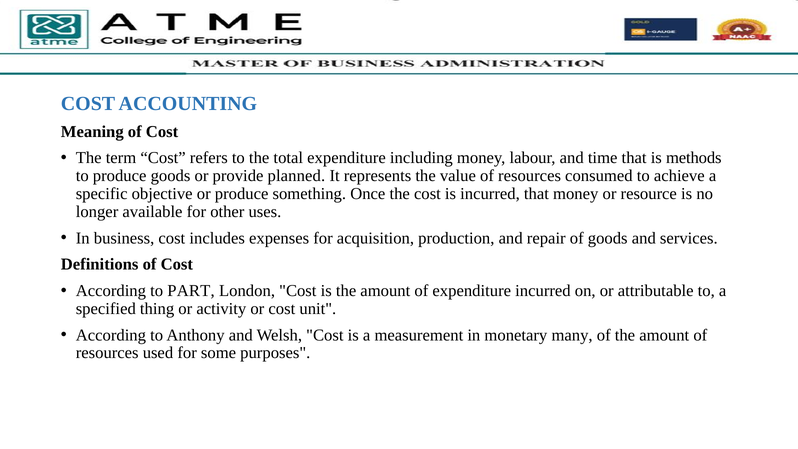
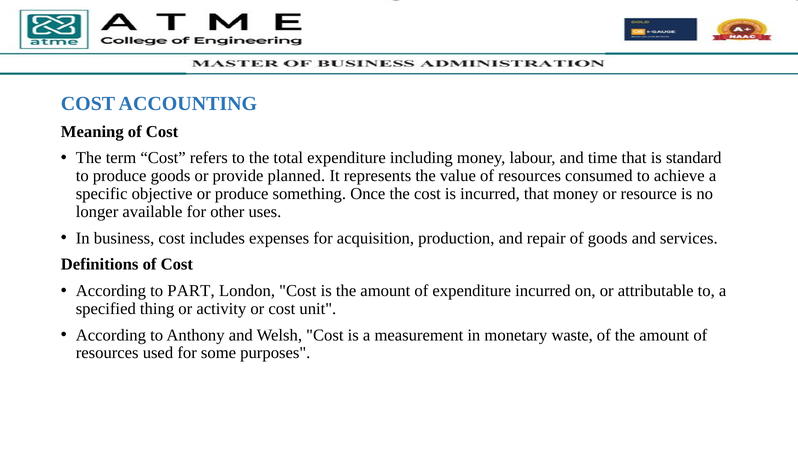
methods: methods -> standard
many: many -> waste
